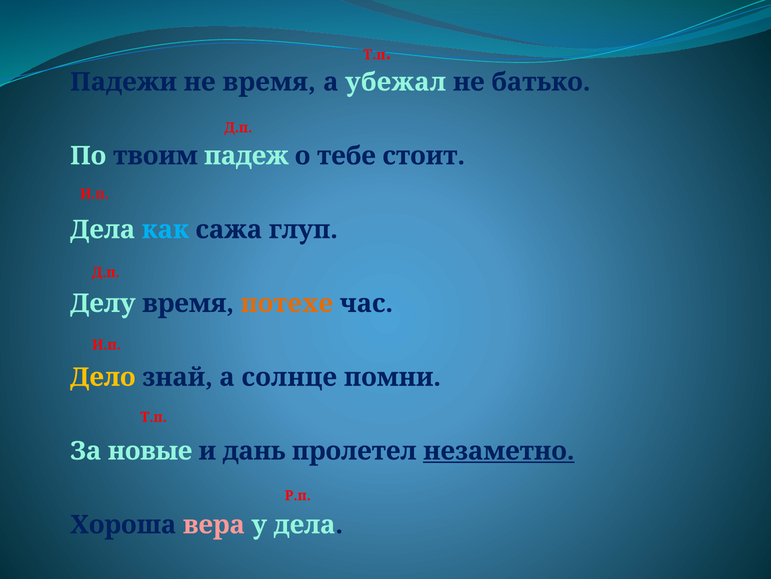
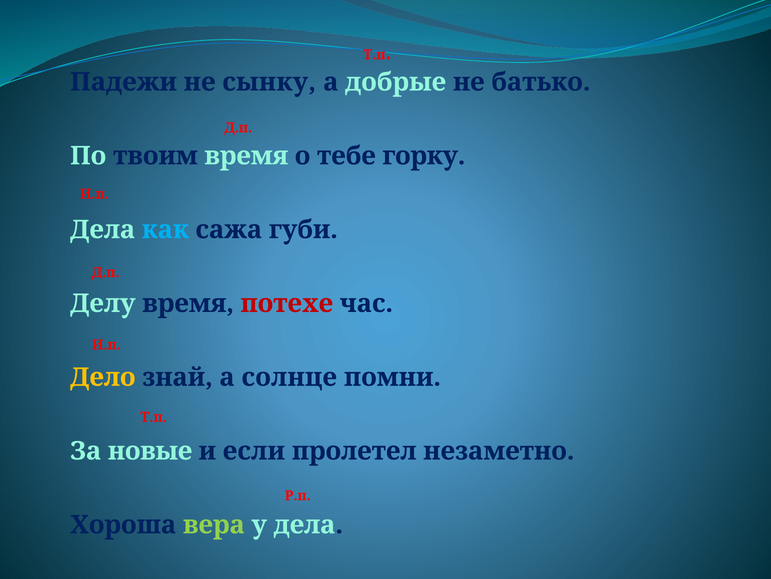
не время: время -> сынку
убежал: убежал -> добрые
твоим падеж: падеж -> время
стоит: стоит -> горку
глуп: глуп -> губи
потехе colour: orange -> red
дань: дань -> если
незаметно underline: present -> none
вера colour: pink -> light green
